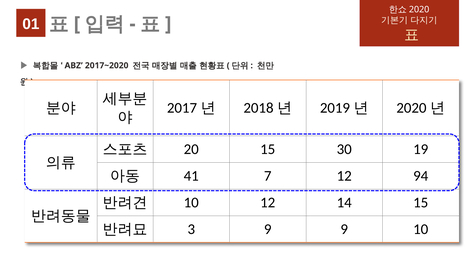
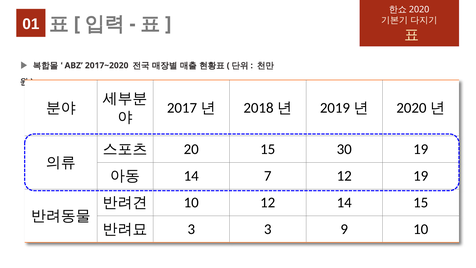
41 at (191, 176): 41 -> 14
12 94: 94 -> 19
3 9: 9 -> 3
